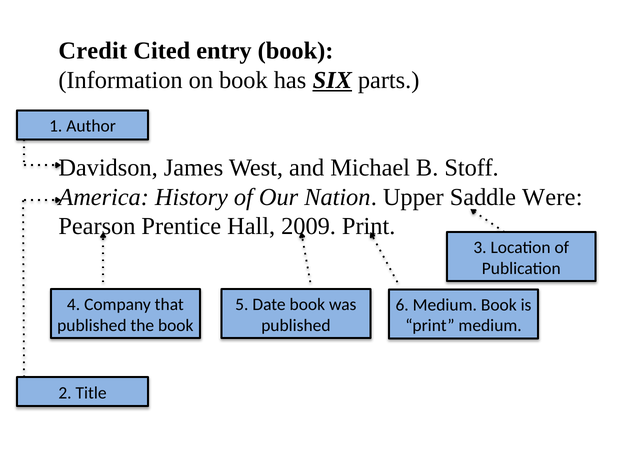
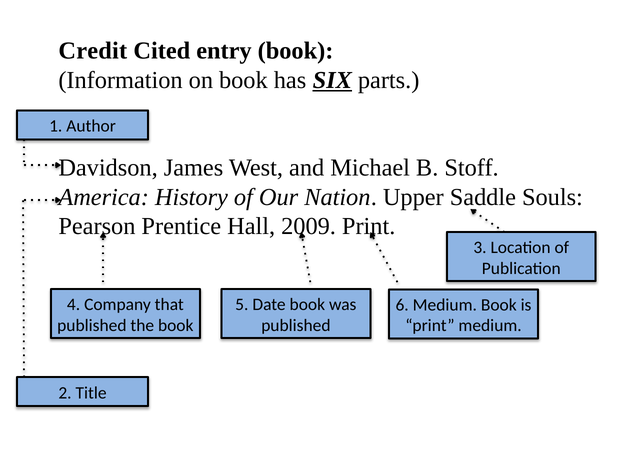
Were: Were -> Souls
